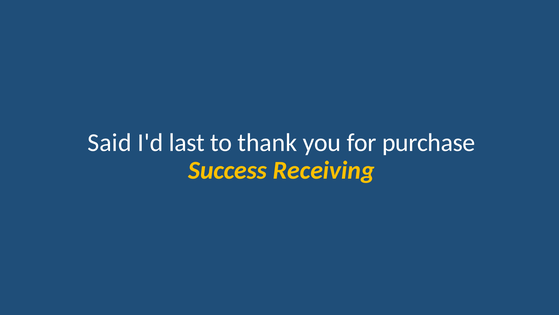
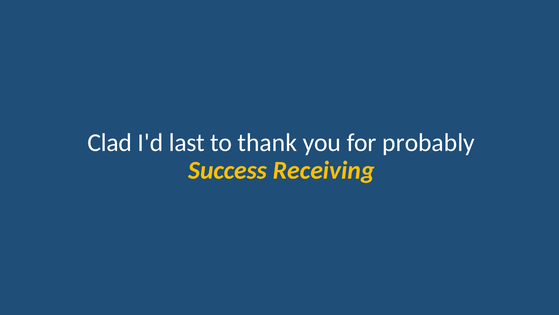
Said: Said -> Clad
purchase: purchase -> probably
